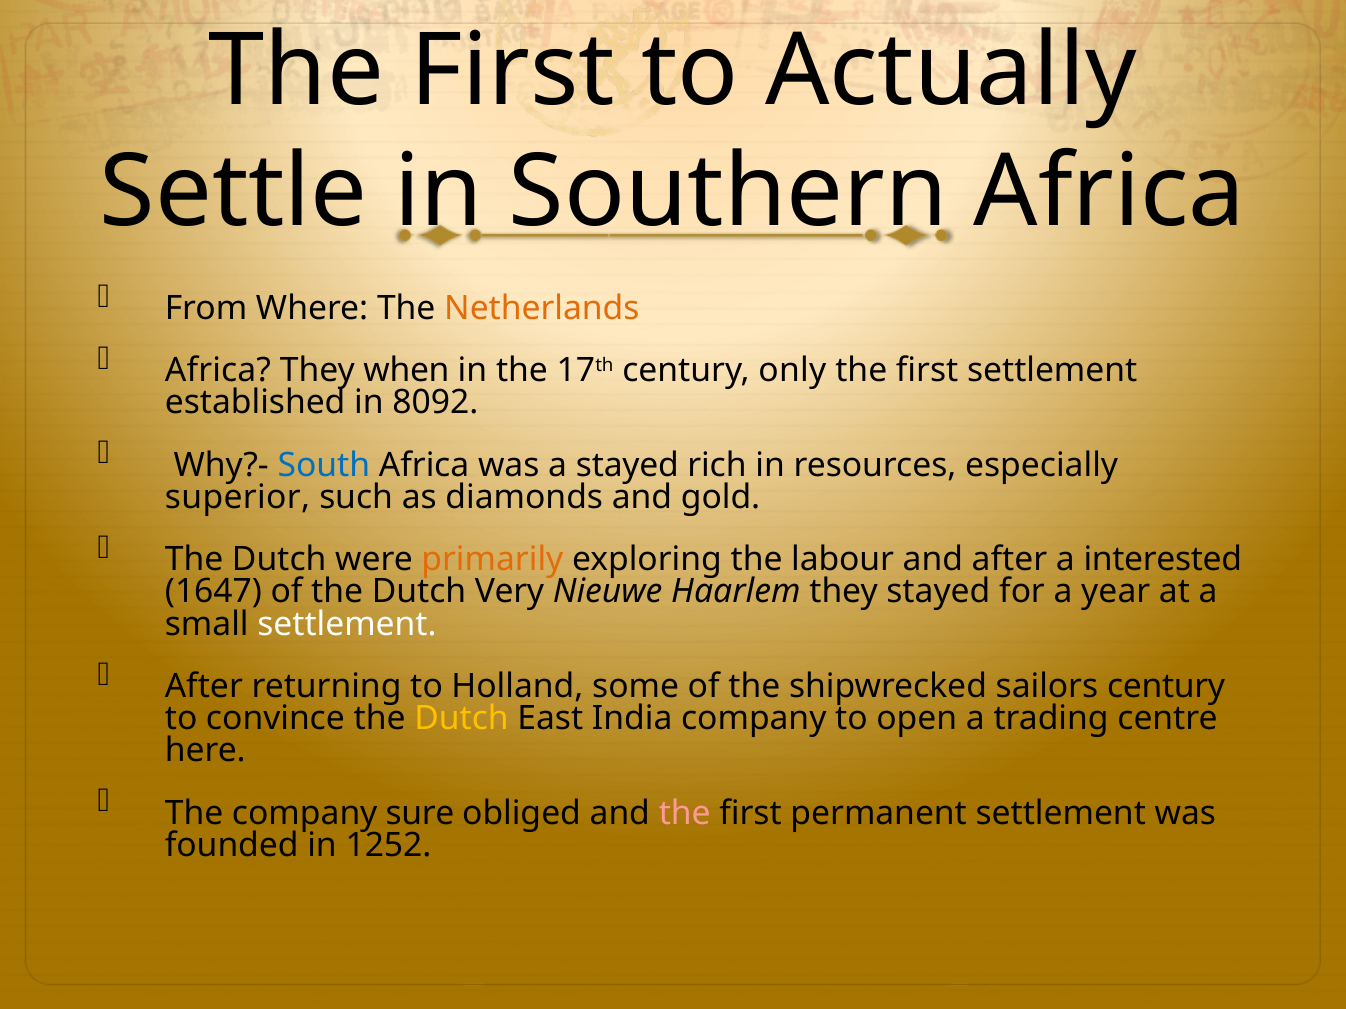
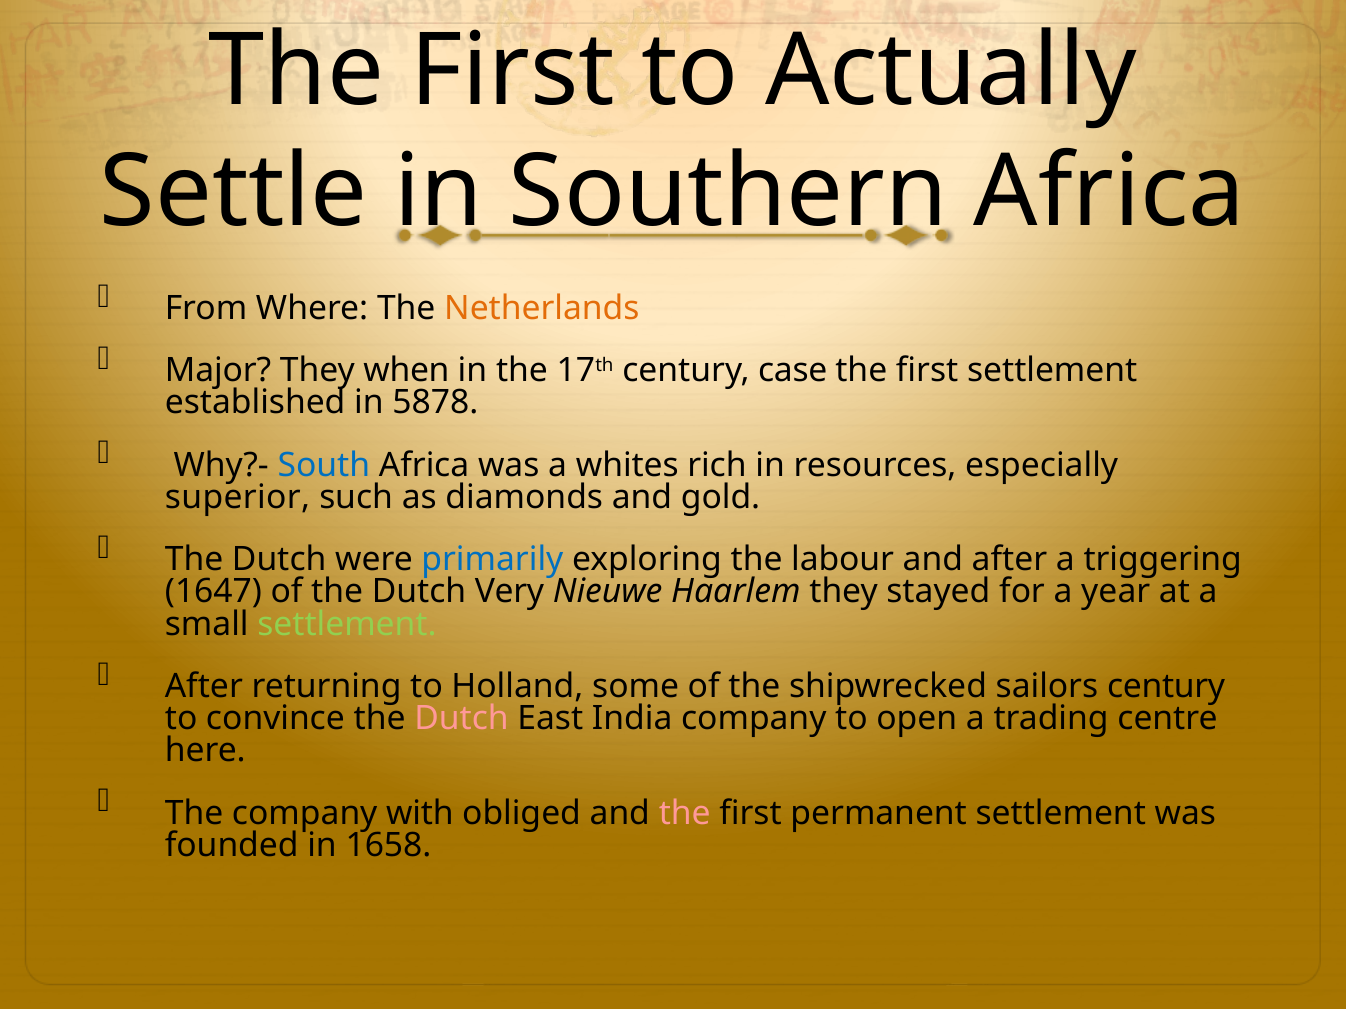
Africa at (218, 371): Africa -> Major
only: only -> case
8092: 8092 -> 5878
a stayed: stayed -> whites
primarily colour: orange -> blue
interested: interested -> triggering
settlement at (347, 624) colour: white -> light green
Dutch at (462, 719) colour: yellow -> pink
sure: sure -> with
1252: 1252 -> 1658
